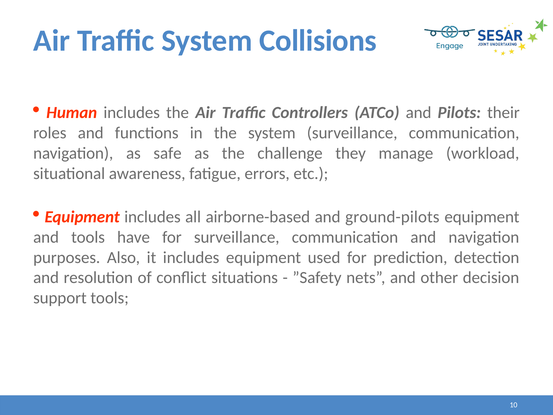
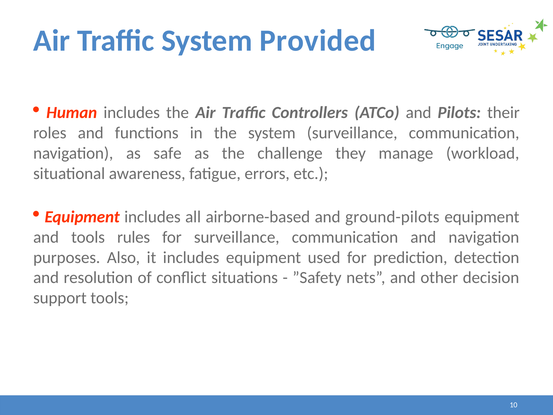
Collisions: Collisions -> Provided
have: have -> rules
